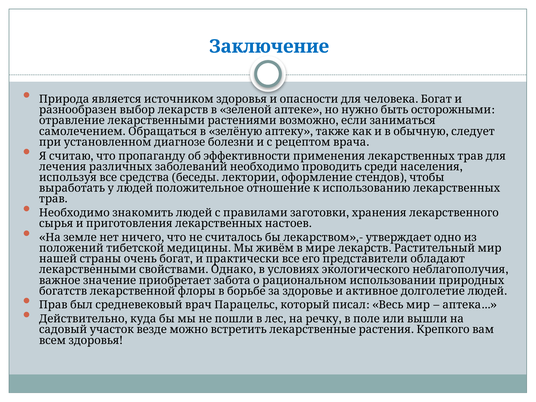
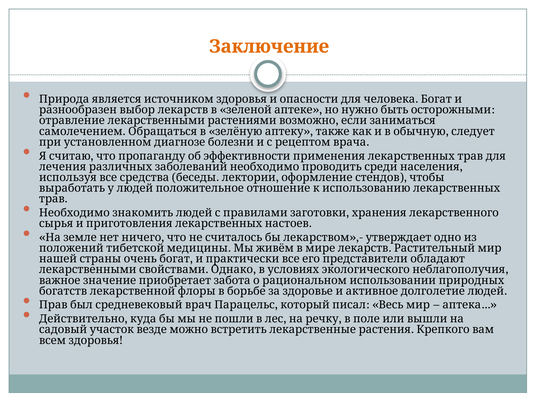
Заключение colour: blue -> orange
